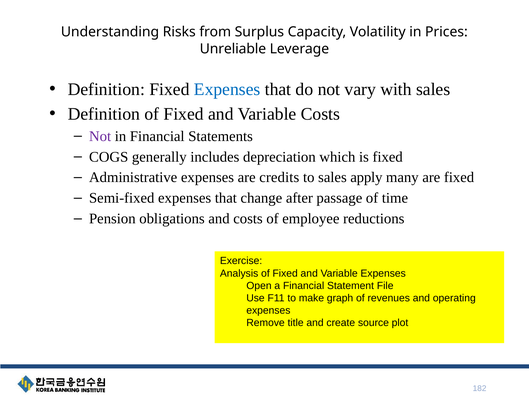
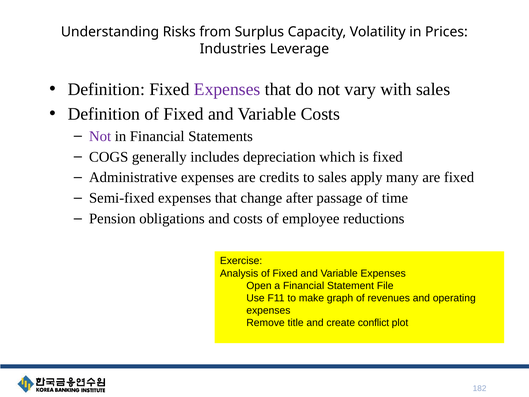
Unreliable: Unreliable -> Industries
Expenses at (227, 89) colour: blue -> purple
source: source -> conflict
